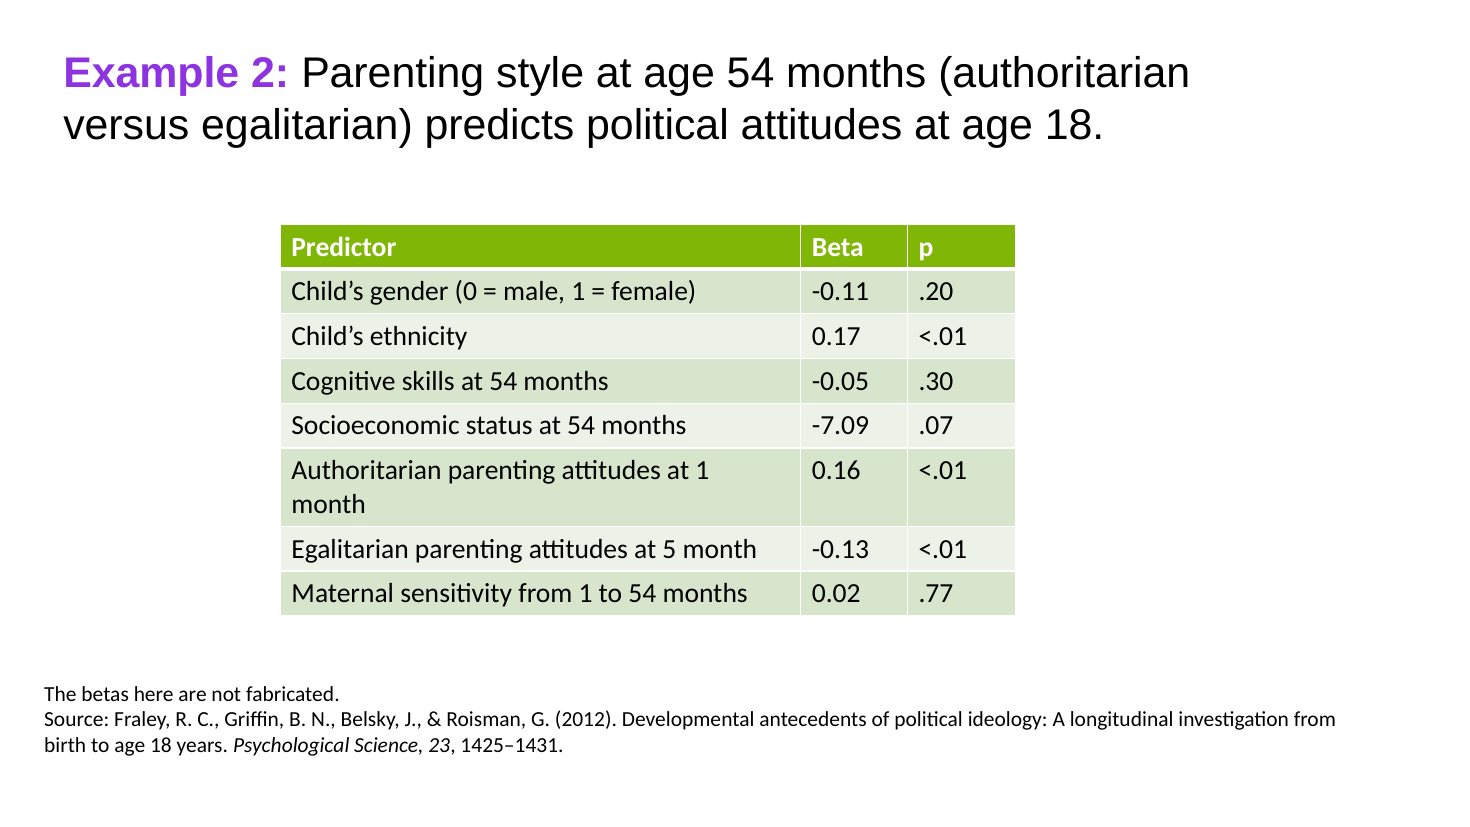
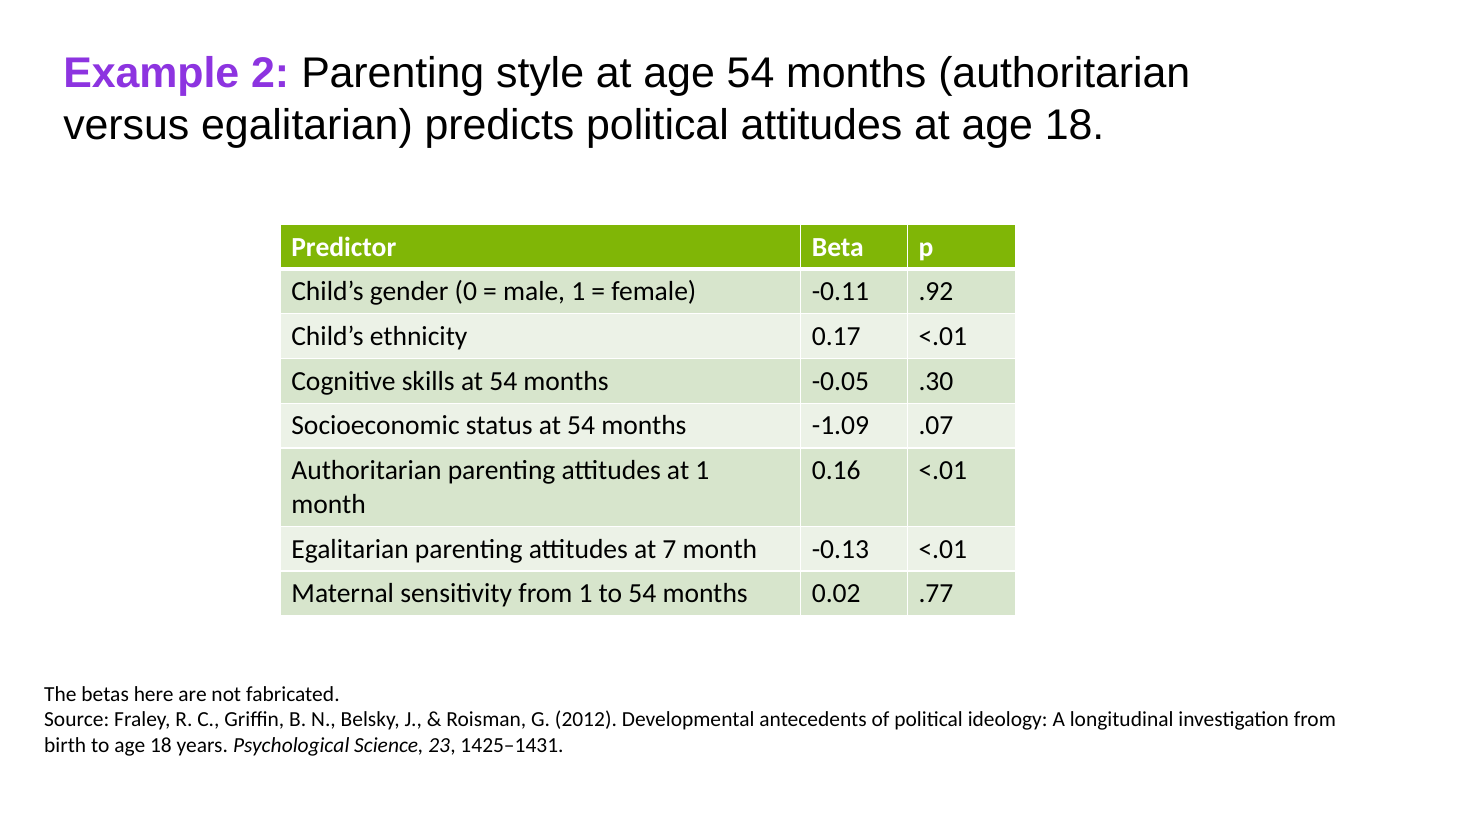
.20: .20 -> .92
-7.09: -7.09 -> -1.09
5: 5 -> 7
